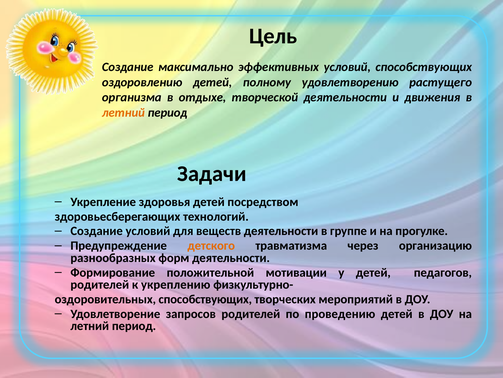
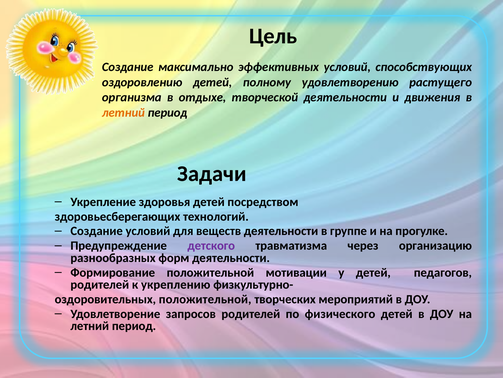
детского colour: orange -> purple
оздоровительных способствующих: способствующих -> положительной
проведению: проведению -> физического
